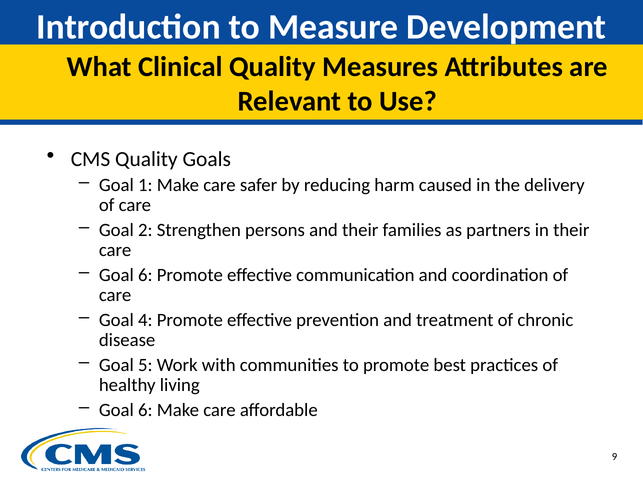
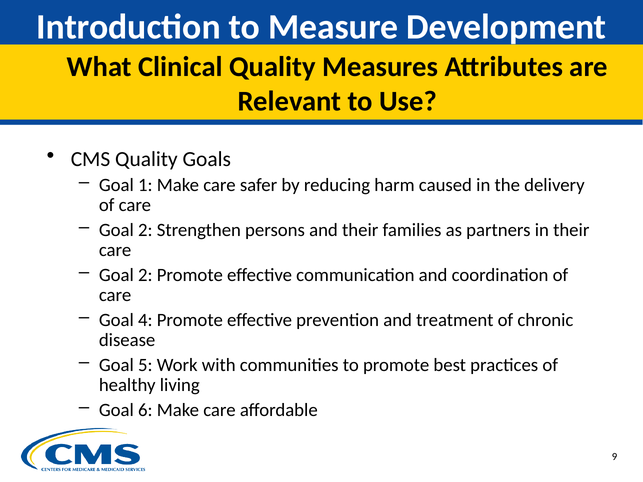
6 at (145, 275): 6 -> 2
